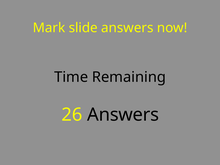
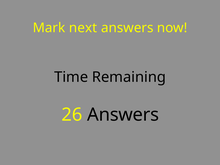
slide: slide -> next
